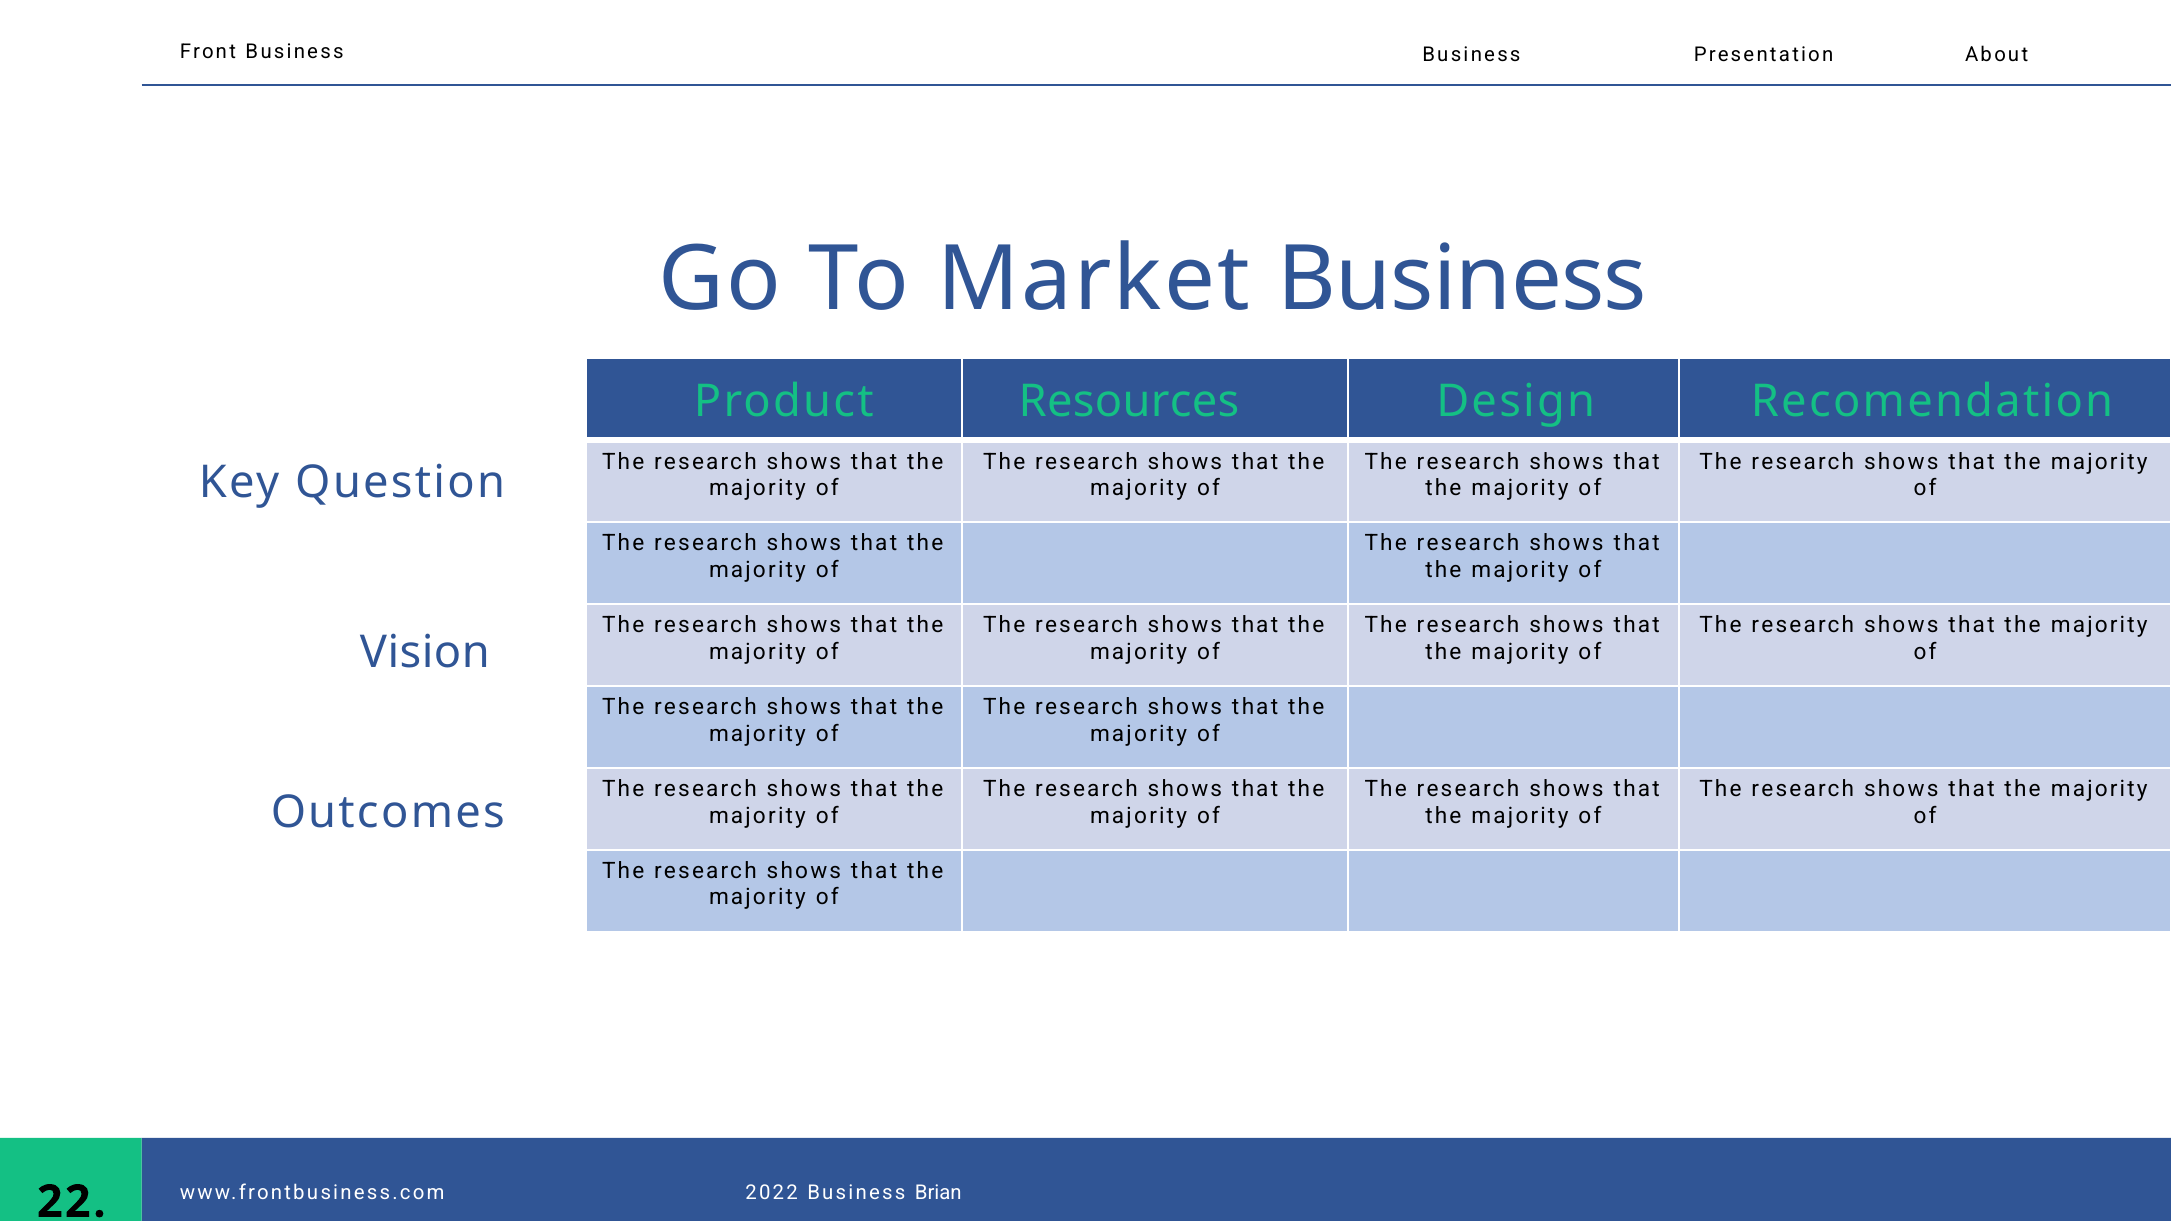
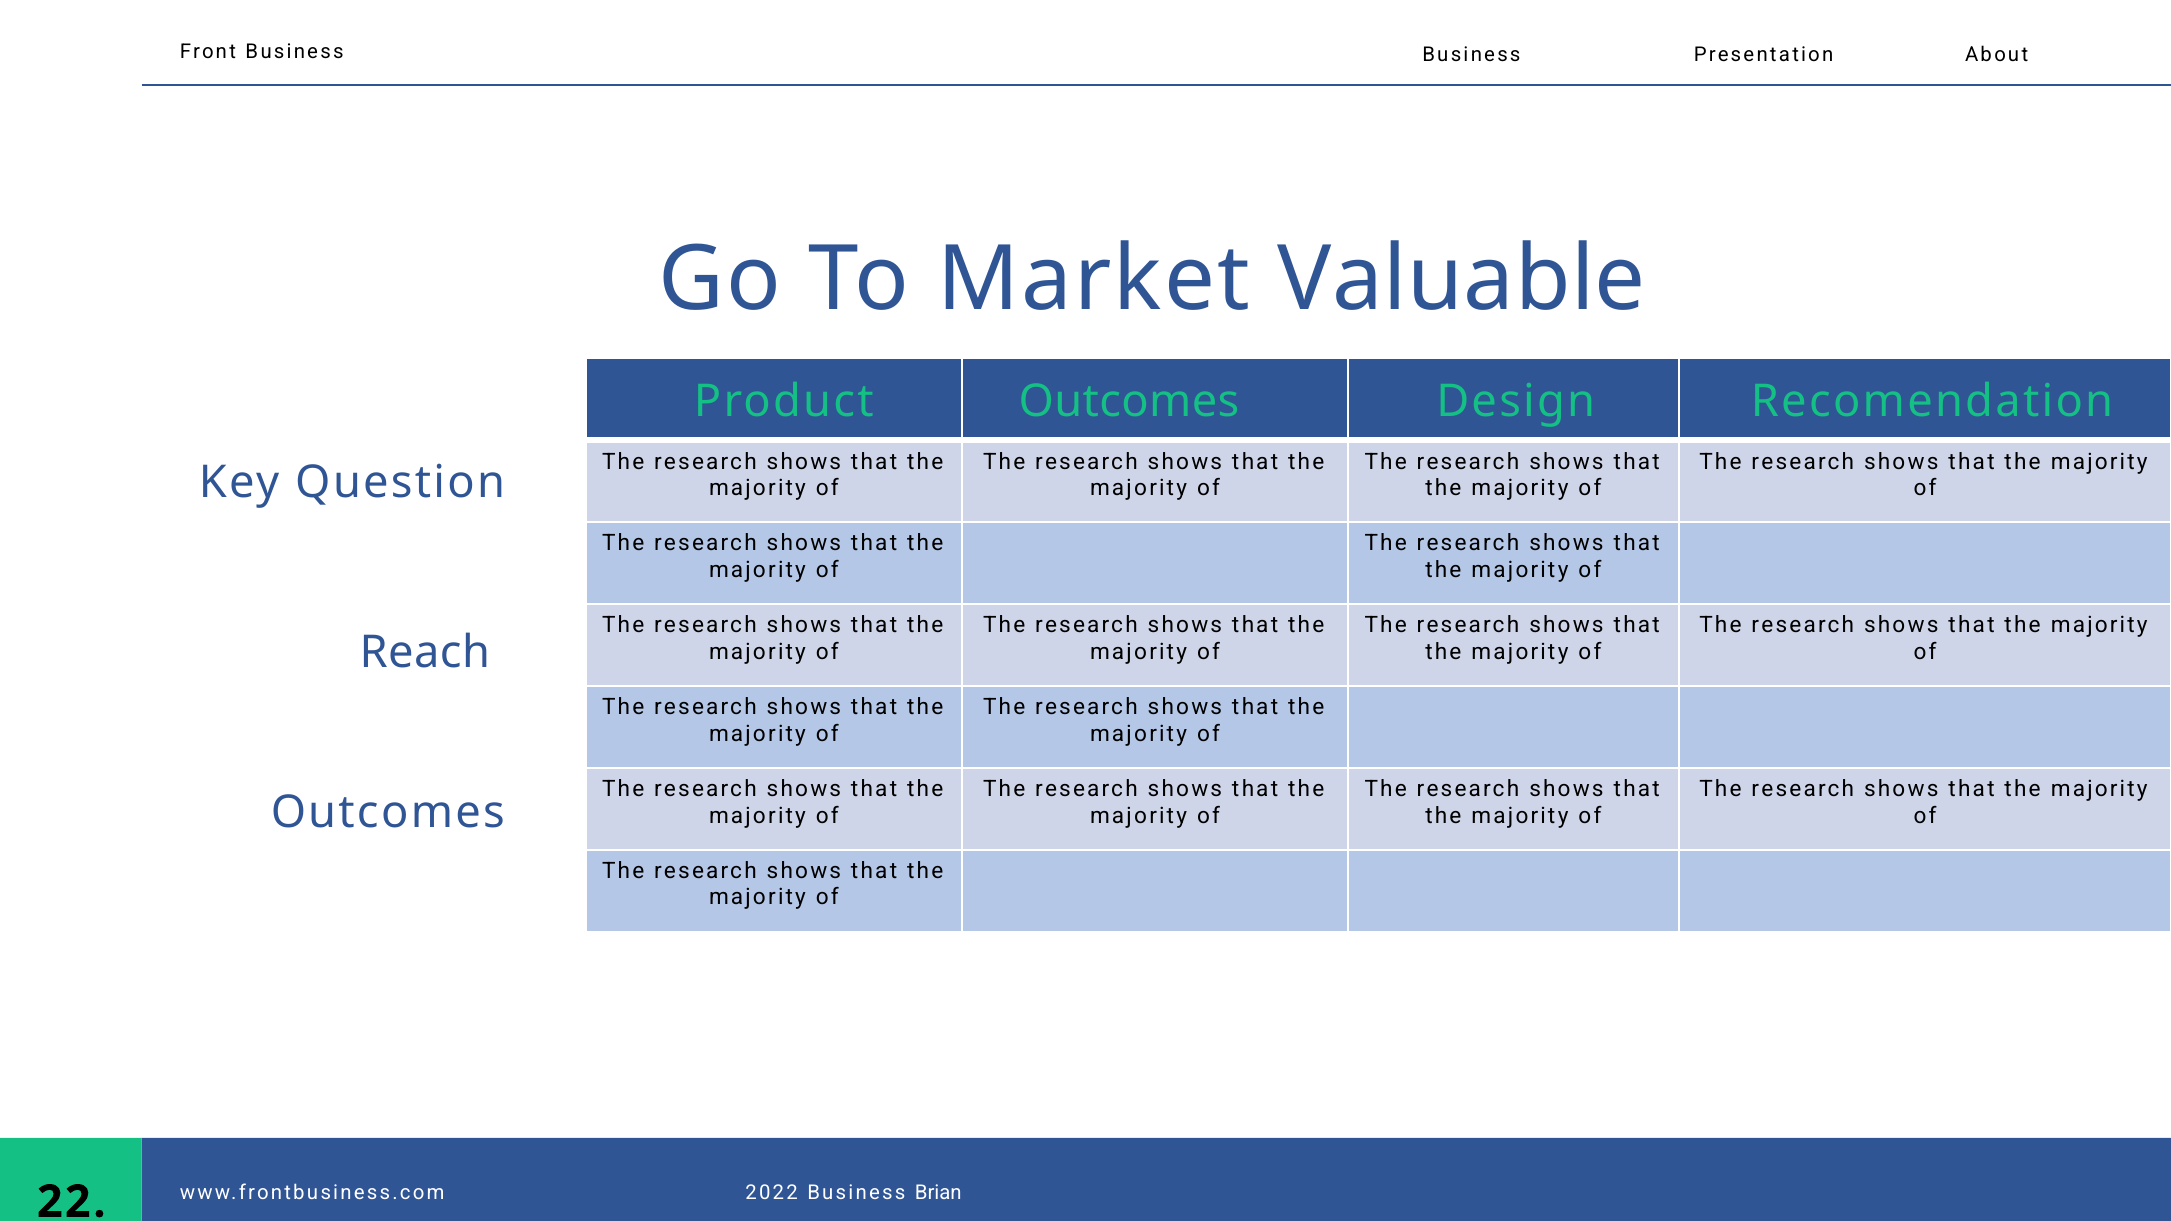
Market Business: Business -> Valuable
Product Resources: Resources -> Outcomes
Vision: Vision -> Reach
